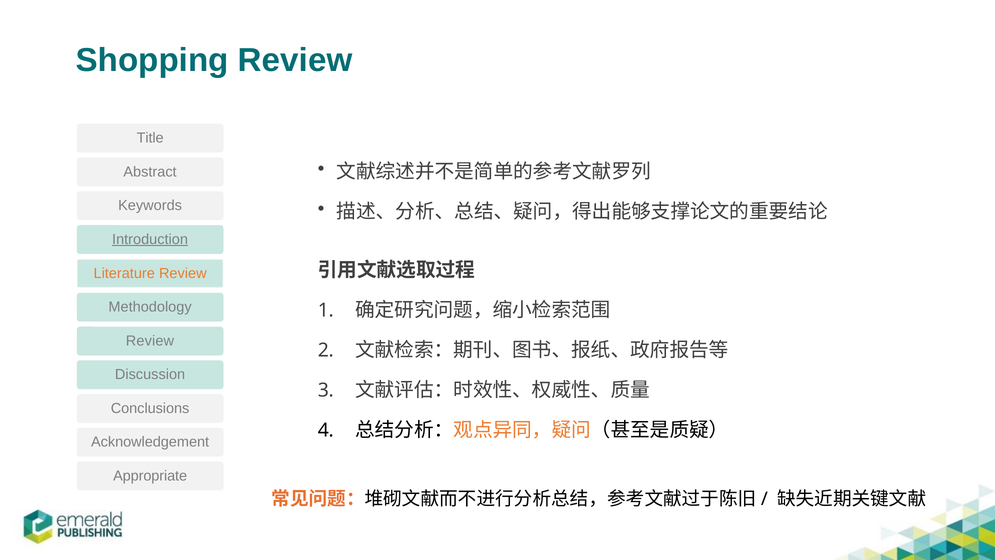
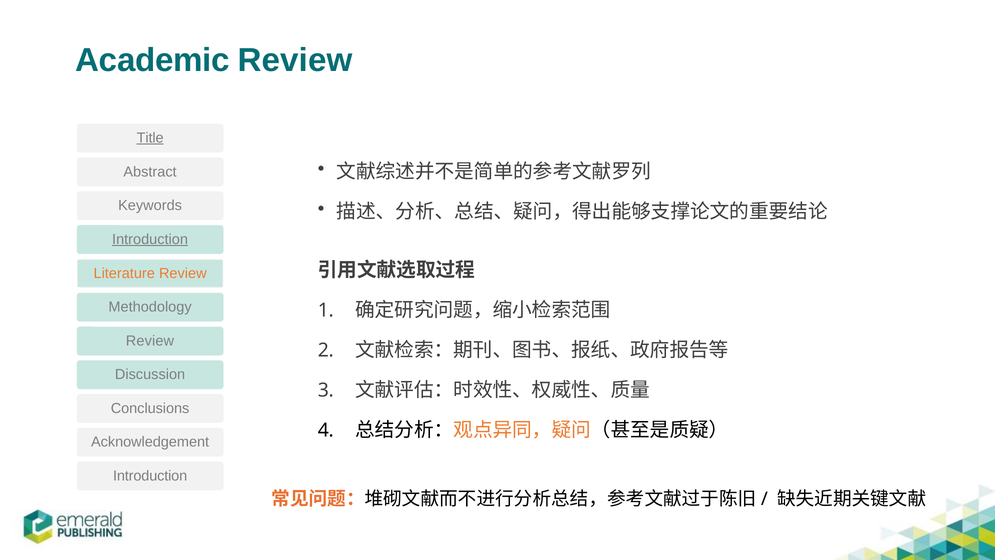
Shopping: Shopping -> Academic
Title underline: none -> present
Appropriate at (150, 476): Appropriate -> Introduction
